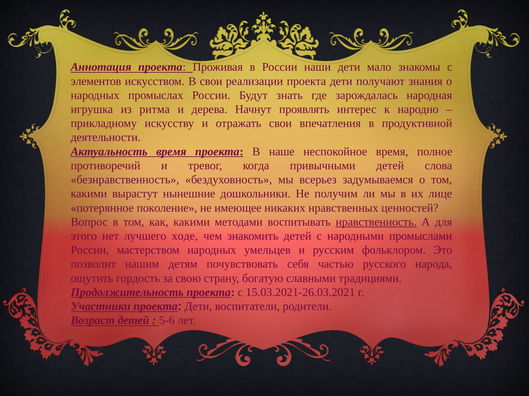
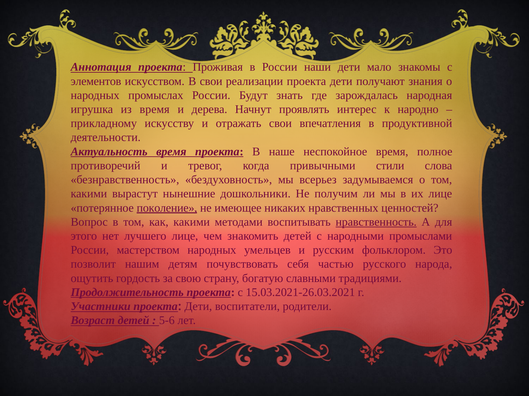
из ритма: ритма -> время
привычными детей: детей -> стили
поколение underline: none -> present
лучшего ходе: ходе -> лице
